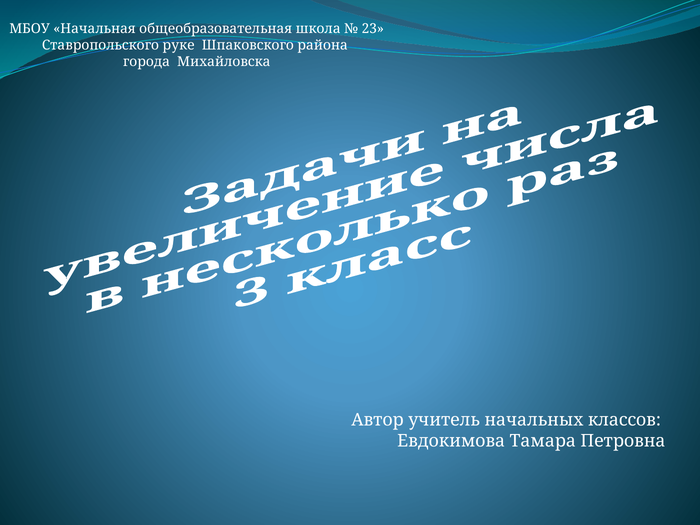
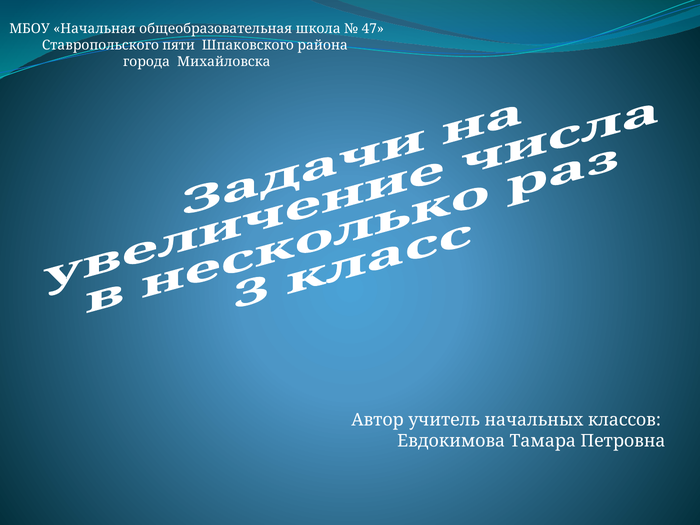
23: 23 -> 47
руке: руке -> пяти
